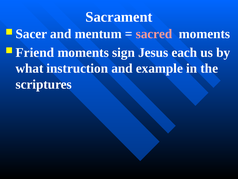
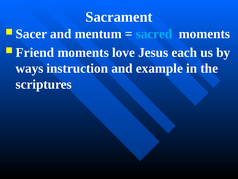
sacred colour: pink -> light blue
sign: sign -> love
what: what -> ways
